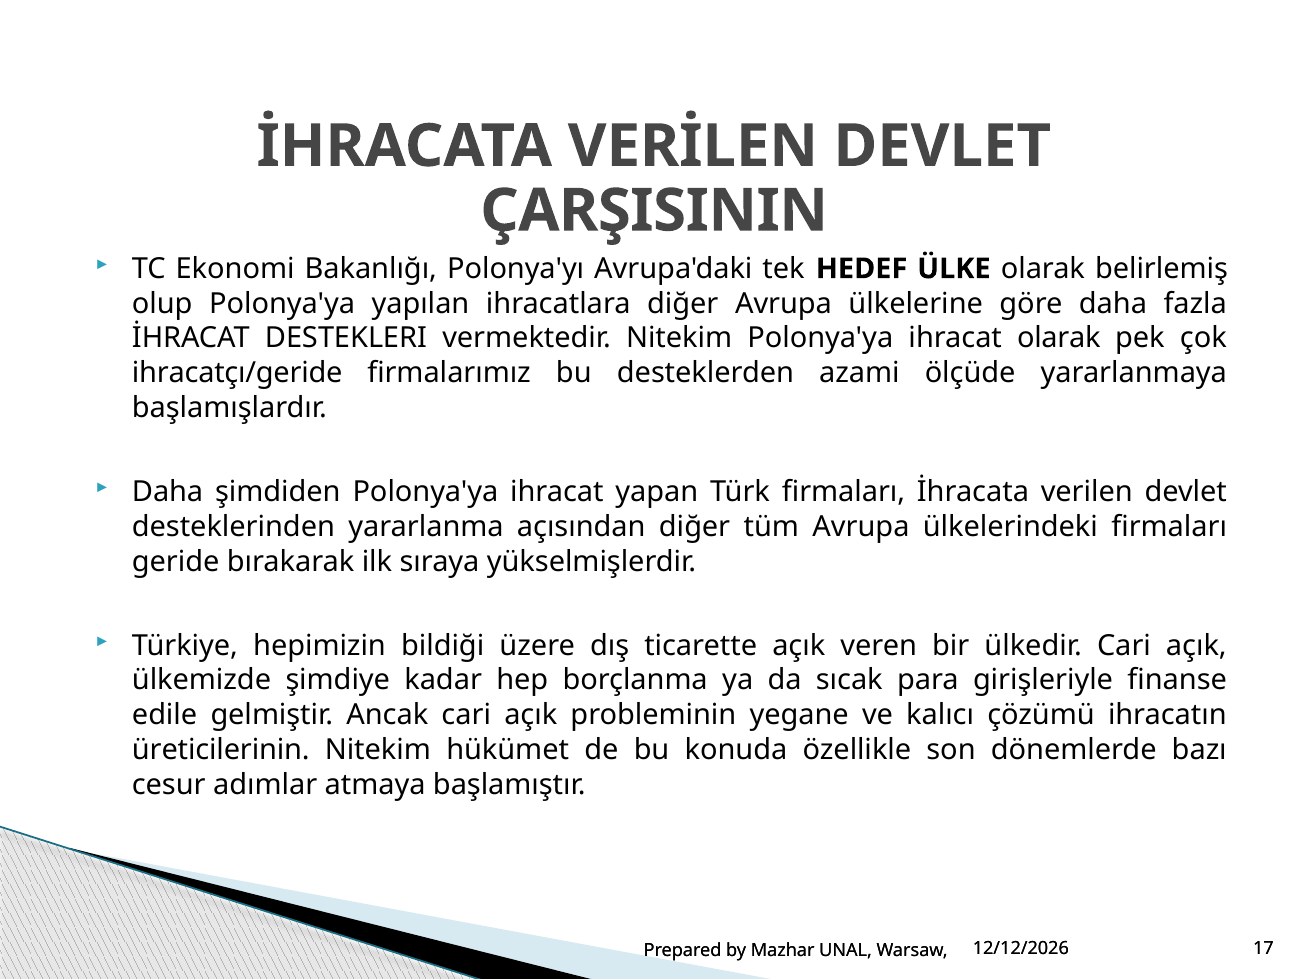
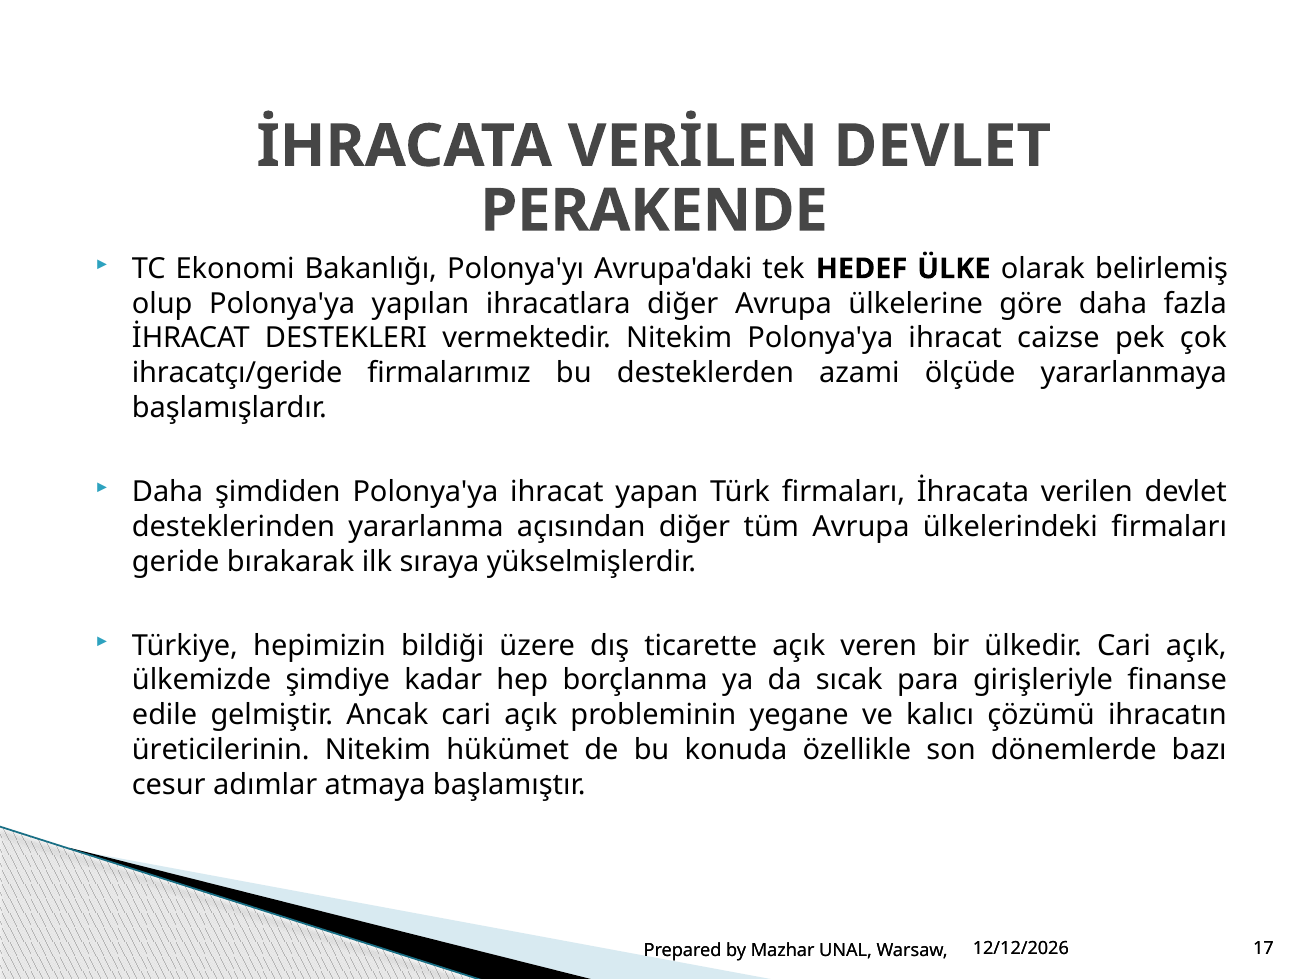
ÇARŞISININ: ÇARŞISININ -> PERAKENDE
ihracat olarak: olarak -> caizse
